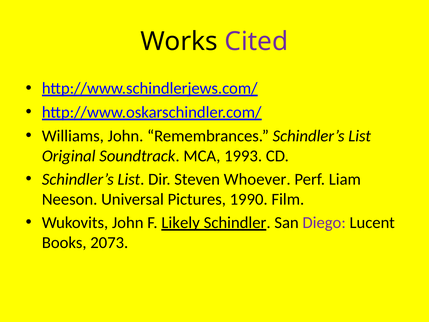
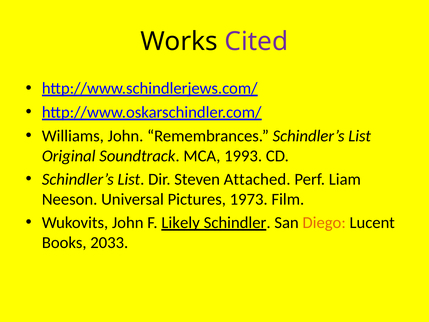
Whoever: Whoever -> Attached
1990: 1990 -> 1973
Diego colour: purple -> orange
2073: 2073 -> 2033
